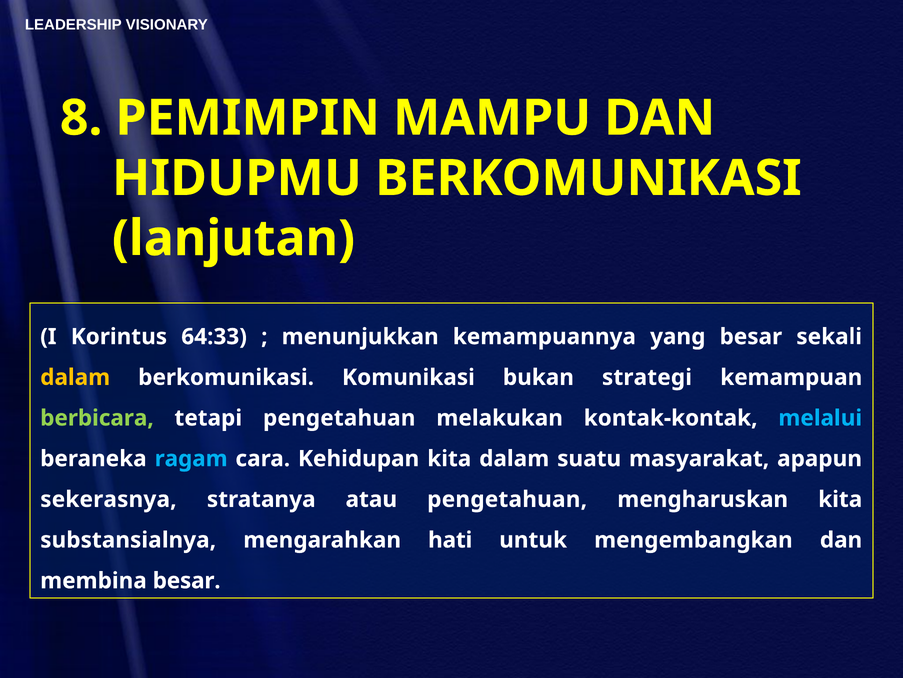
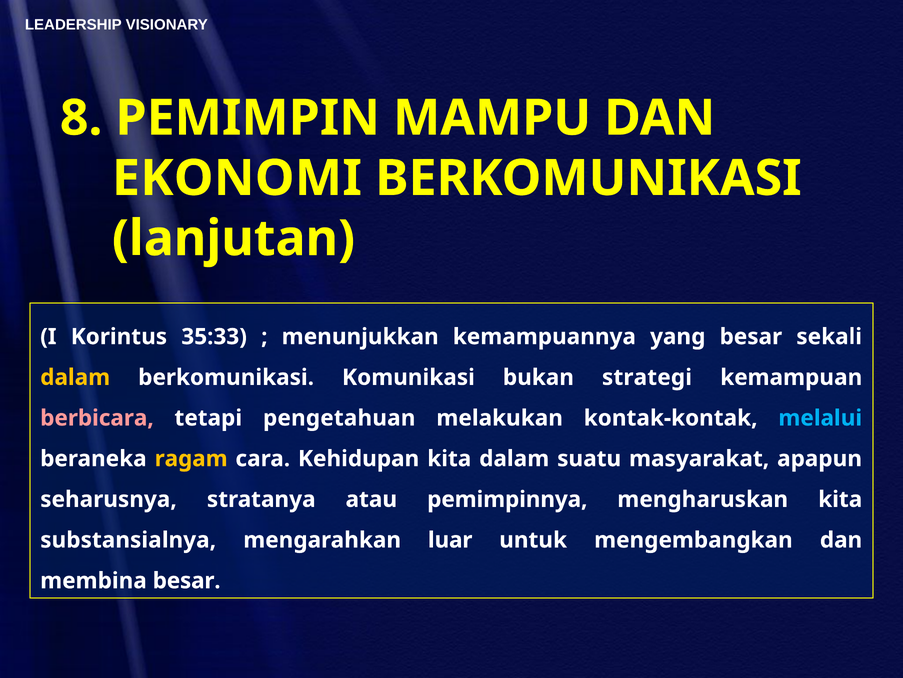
HIDUPMU: HIDUPMU -> EKONOMI
64:33: 64:33 -> 35:33
berbicara colour: light green -> pink
ragam colour: light blue -> yellow
sekerasnya: sekerasnya -> seharusnya
atau pengetahuan: pengetahuan -> pemimpinnya
hati: hati -> luar
